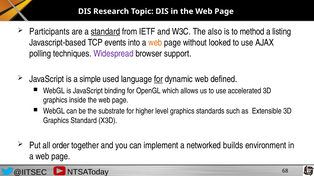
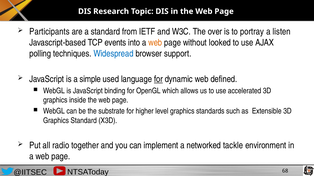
standard at (105, 32) underline: present -> none
also: also -> over
method: method -> portray
listing: listing -> listen
Widespread colour: purple -> blue
order: order -> radio
builds: builds -> tackle
